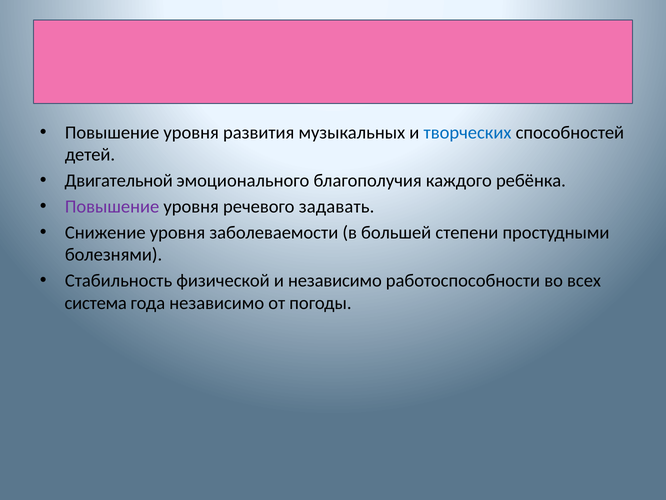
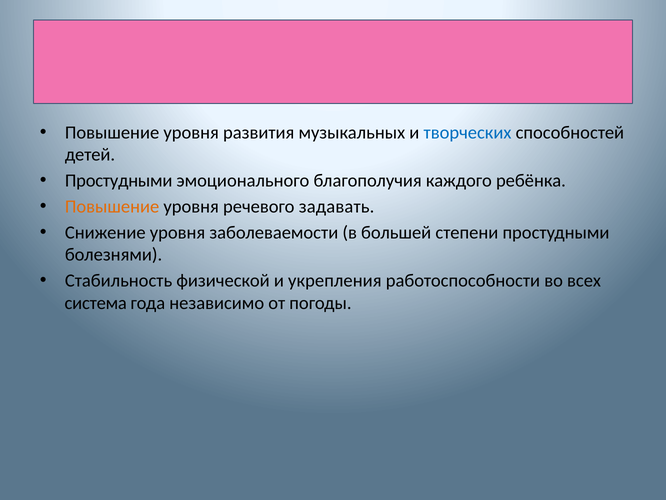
Двигательной at (119, 180): Двигательной -> Простудными
Повышение at (112, 206) colour: purple -> orange
и независимо: независимо -> укрепления
